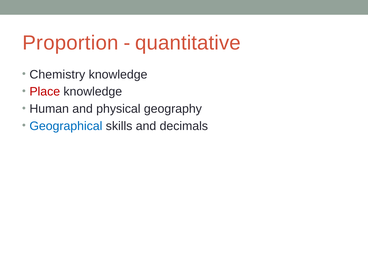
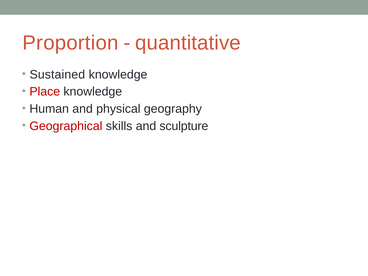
Chemistry: Chemistry -> Sustained
Geographical colour: blue -> red
decimals: decimals -> sculpture
